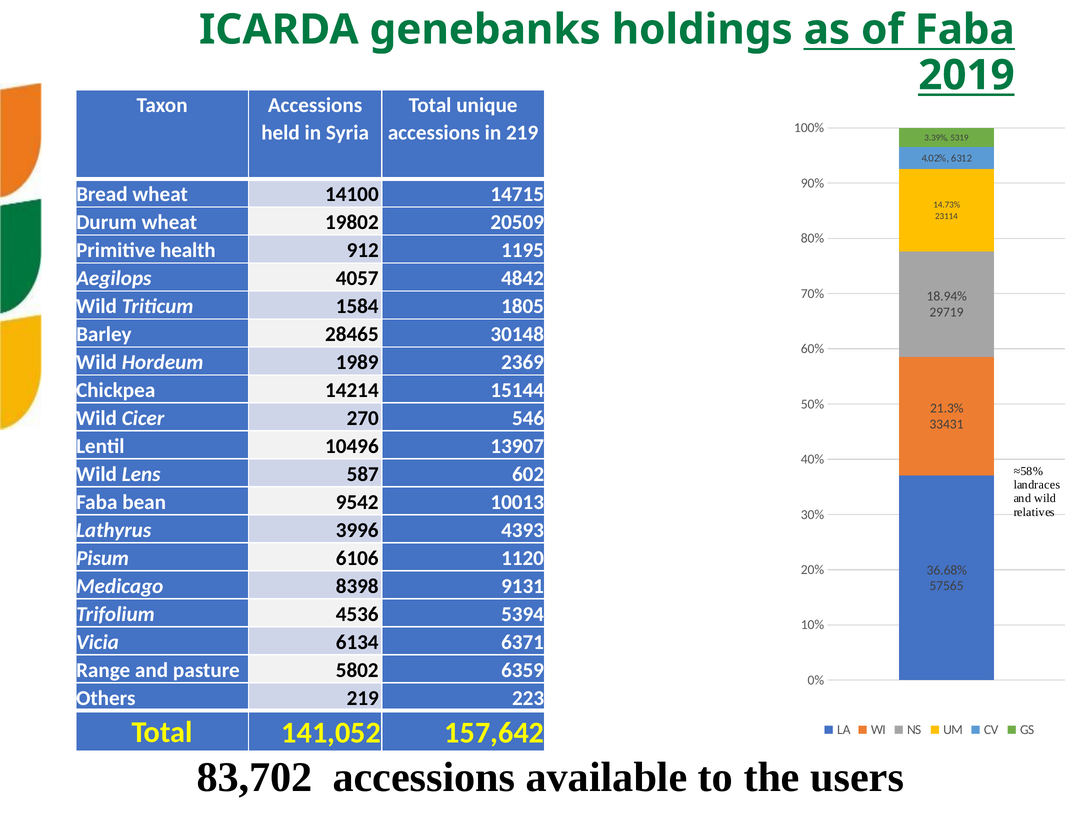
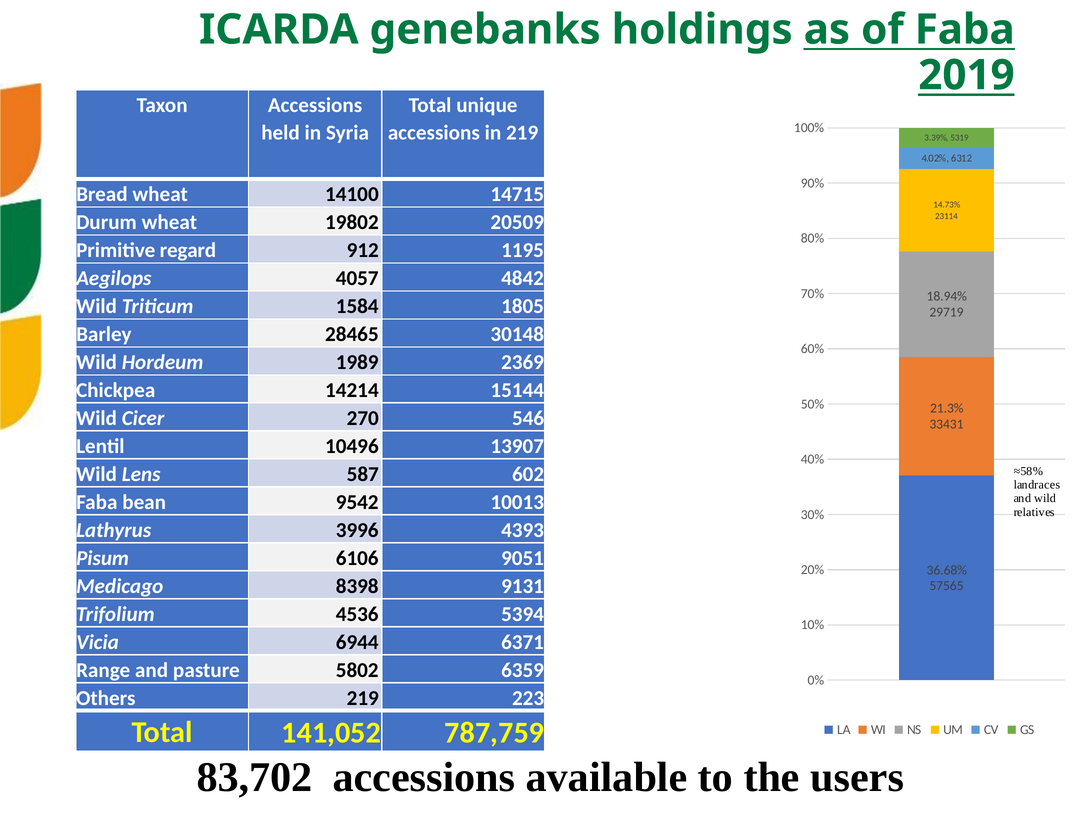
health: health -> regard
1120: 1120 -> 9051
6134: 6134 -> 6944
157,642: 157,642 -> 787,759
